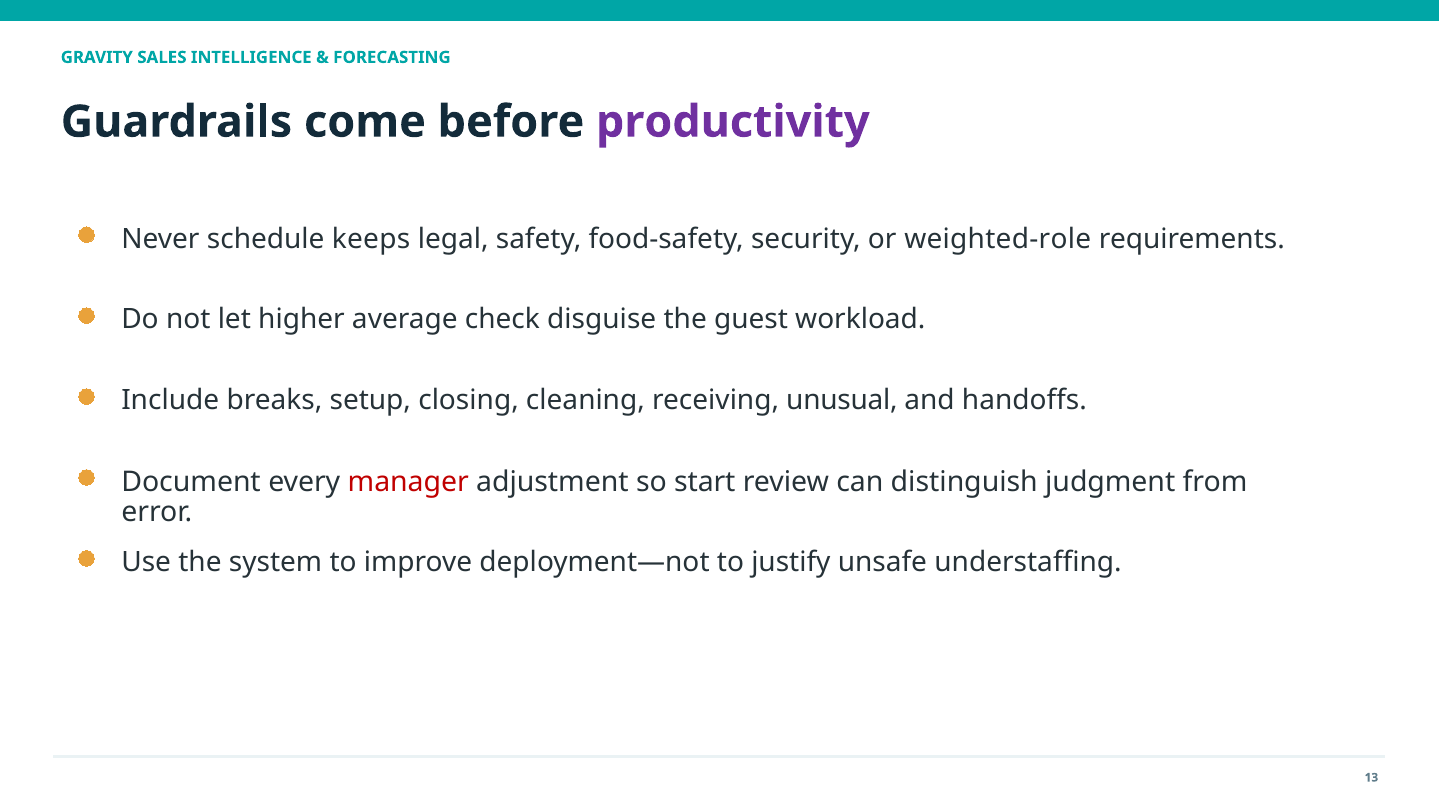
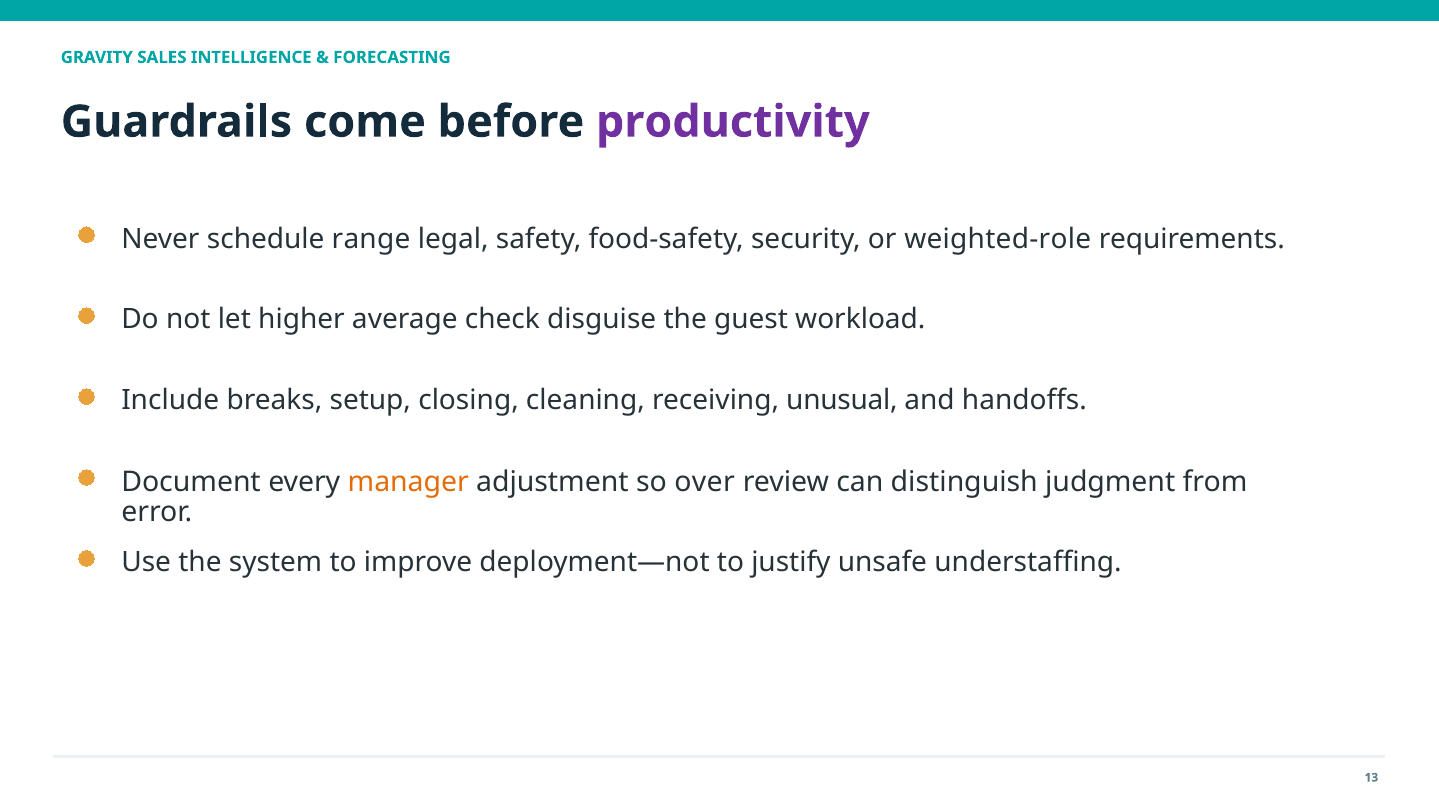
keeps: keeps -> range
manager colour: red -> orange
start: start -> over
